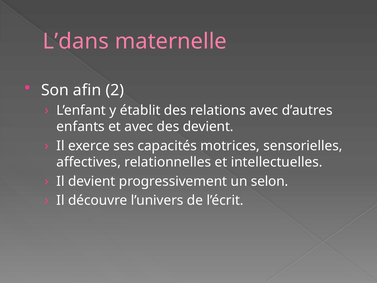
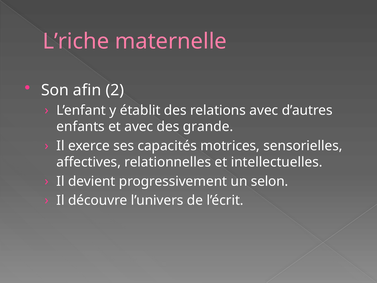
L’dans: L’dans -> L’riche
des devient: devient -> grande
